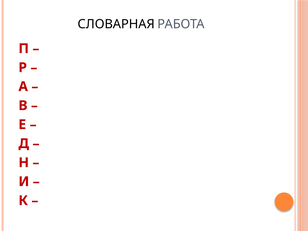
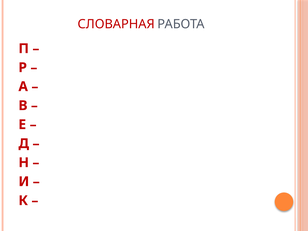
СЛОВАРНАЯ colour: black -> red
